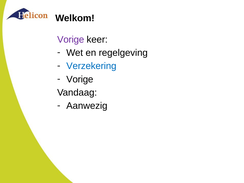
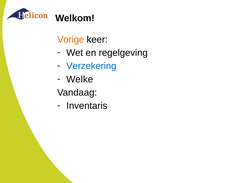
Vorige at (71, 39) colour: purple -> orange
Vorige at (80, 79): Vorige -> Welke
Aanwezig: Aanwezig -> Inventaris
